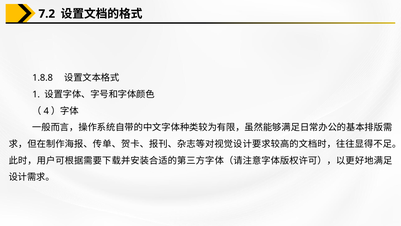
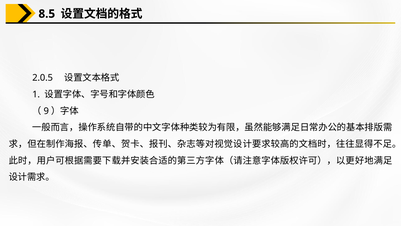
7.2: 7.2 -> 8.5
1.8.8: 1.8.8 -> 2.0.5
4: 4 -> 9
